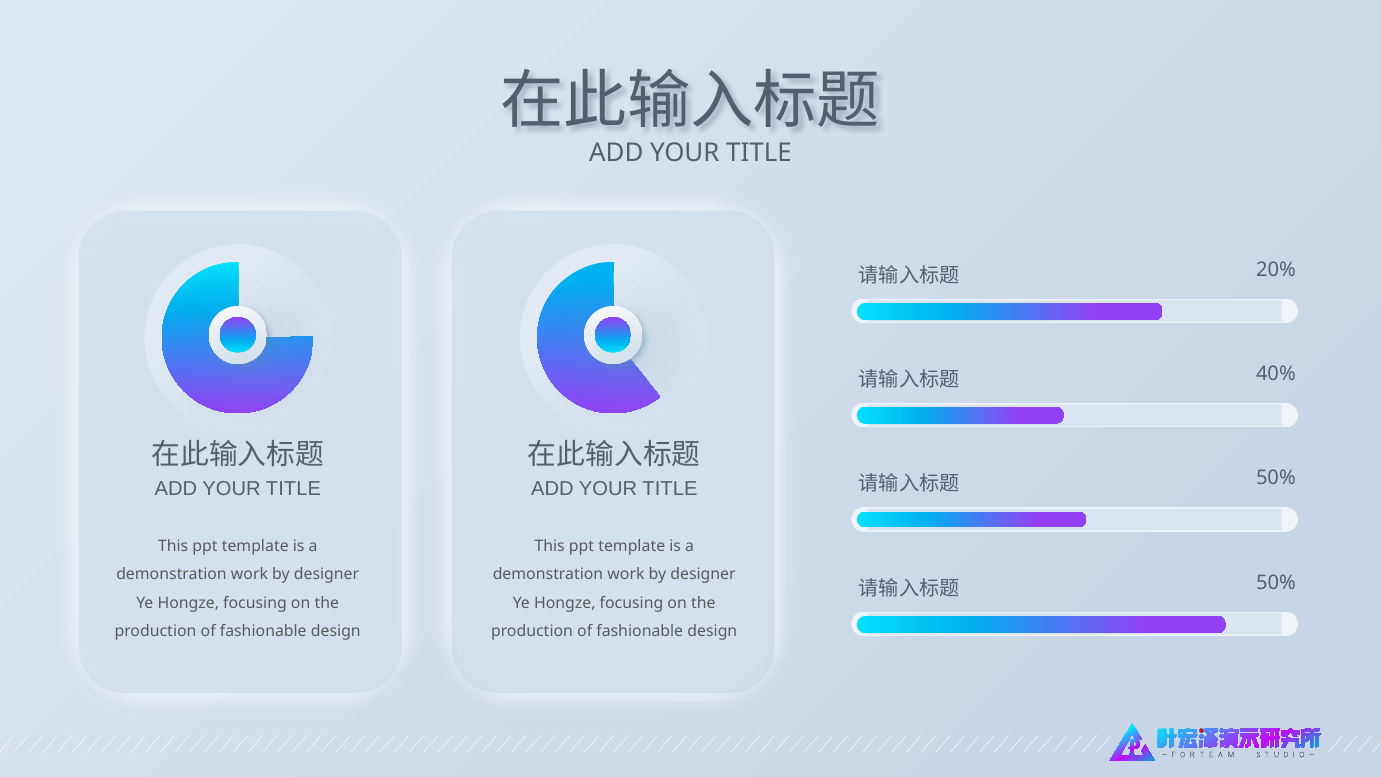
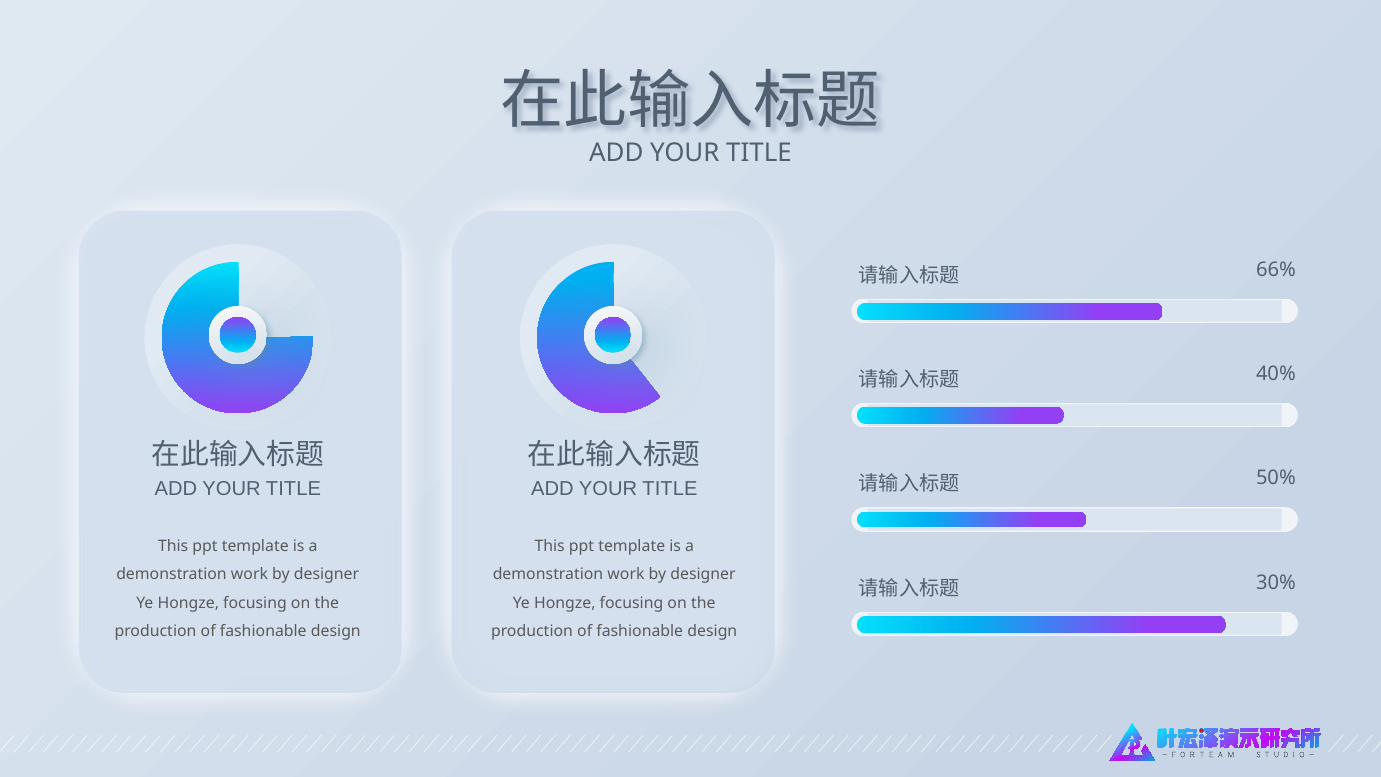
20%: 20% -> 66%
50% at (1276, 582): 50% -> 30%
